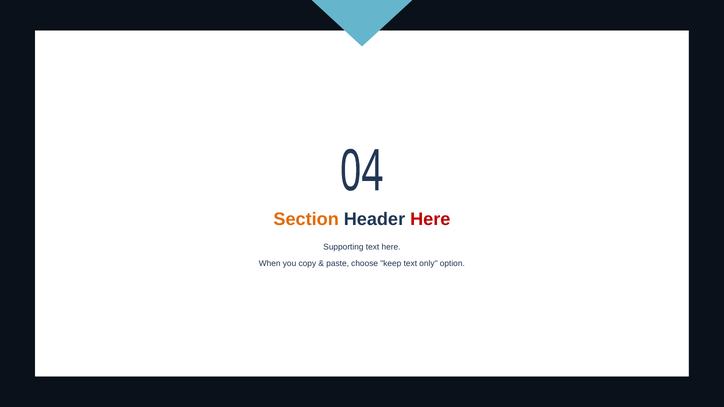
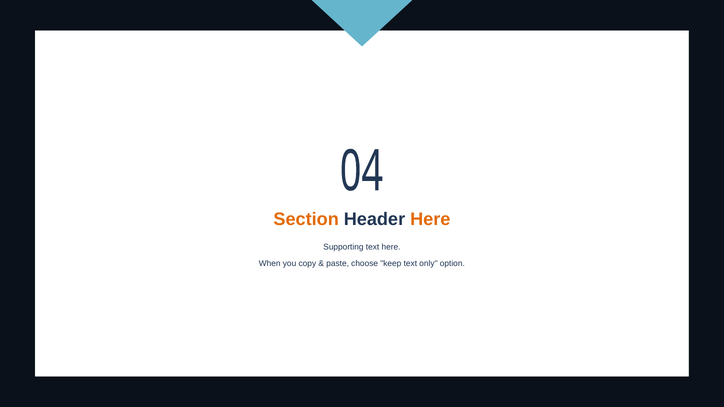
Here at (430, 220) colour: red -> orange
